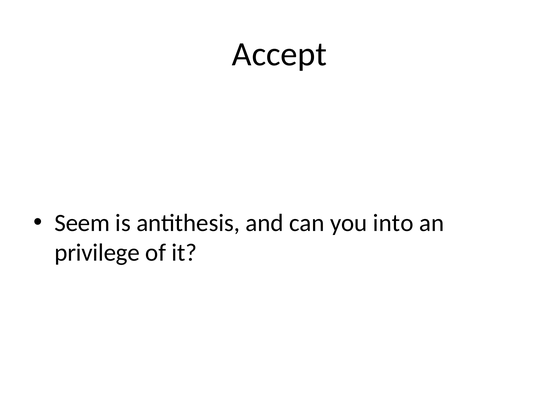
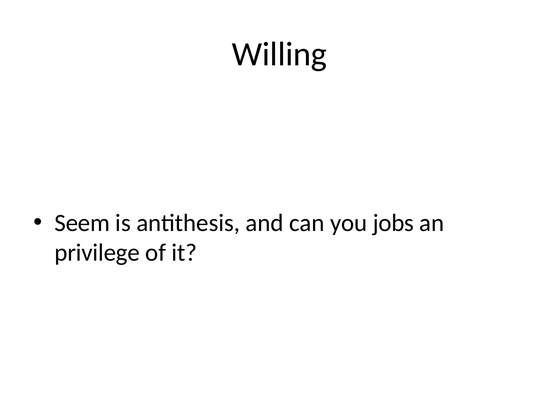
Accept: Accept -> Willing
into: into -> jobs
